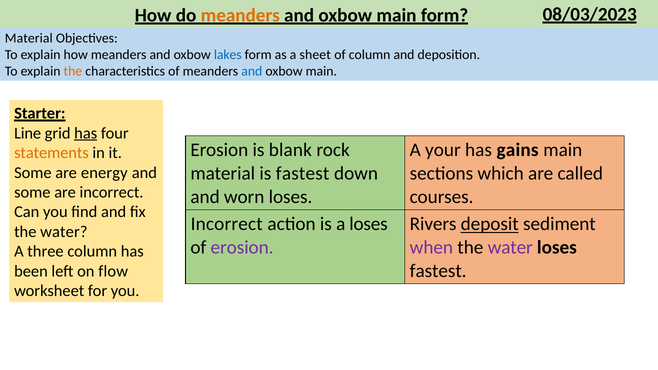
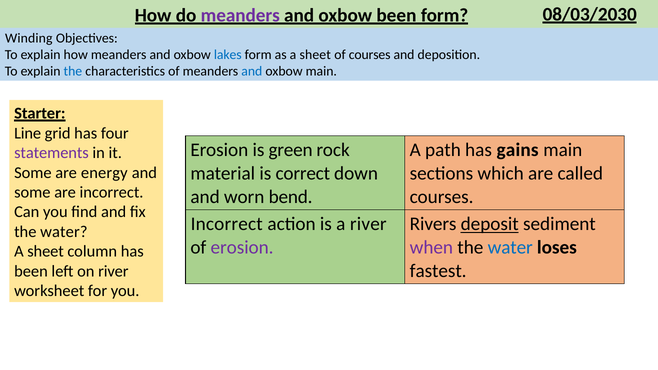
meanders at (240, 15) colour: orange -> purple
main at (396, 15): main -> been
08/03/2023: 08/03/2023 -> 08/03/2030
Material at (29, 38): Material -> Winding
of column: column -> courses
the at (73, 71) colour: orange -> blue
has at (86, 133) underline: present -> none
blank: blank -> green
your: your -> path
statements colour: orange -> purple
is fastest: fastest -> correct
worn loses: loses -> bend
a loses: loses -> river
water at (510, 248) colour: purple -> blue
three at (45, 252): three -> sheet
on flow: flow -> river
